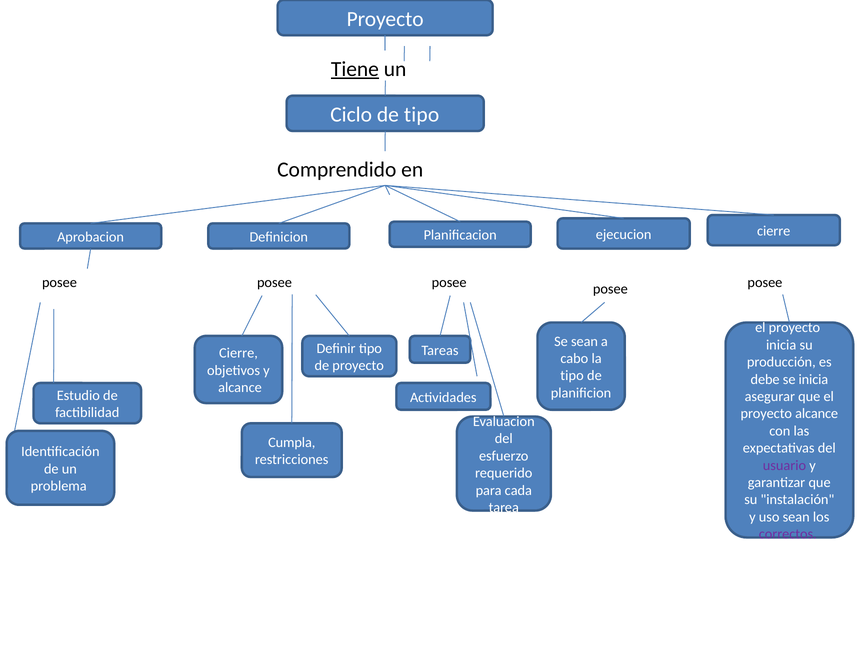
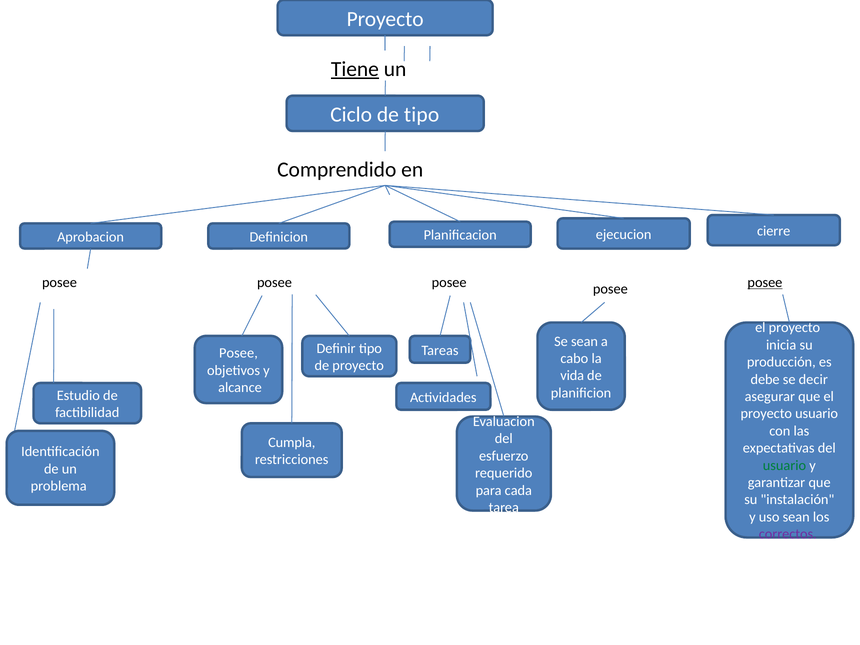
posee at (765, 283) underline: none -> present
Cierre at (238, 353): Cierre -> Posee
tipo at (572, 376): tipo -> vida
se inicia: inicia -> decir
proyecto alcance: alcance -> usuario
usuario at (784, 465) colour: purple -> green
